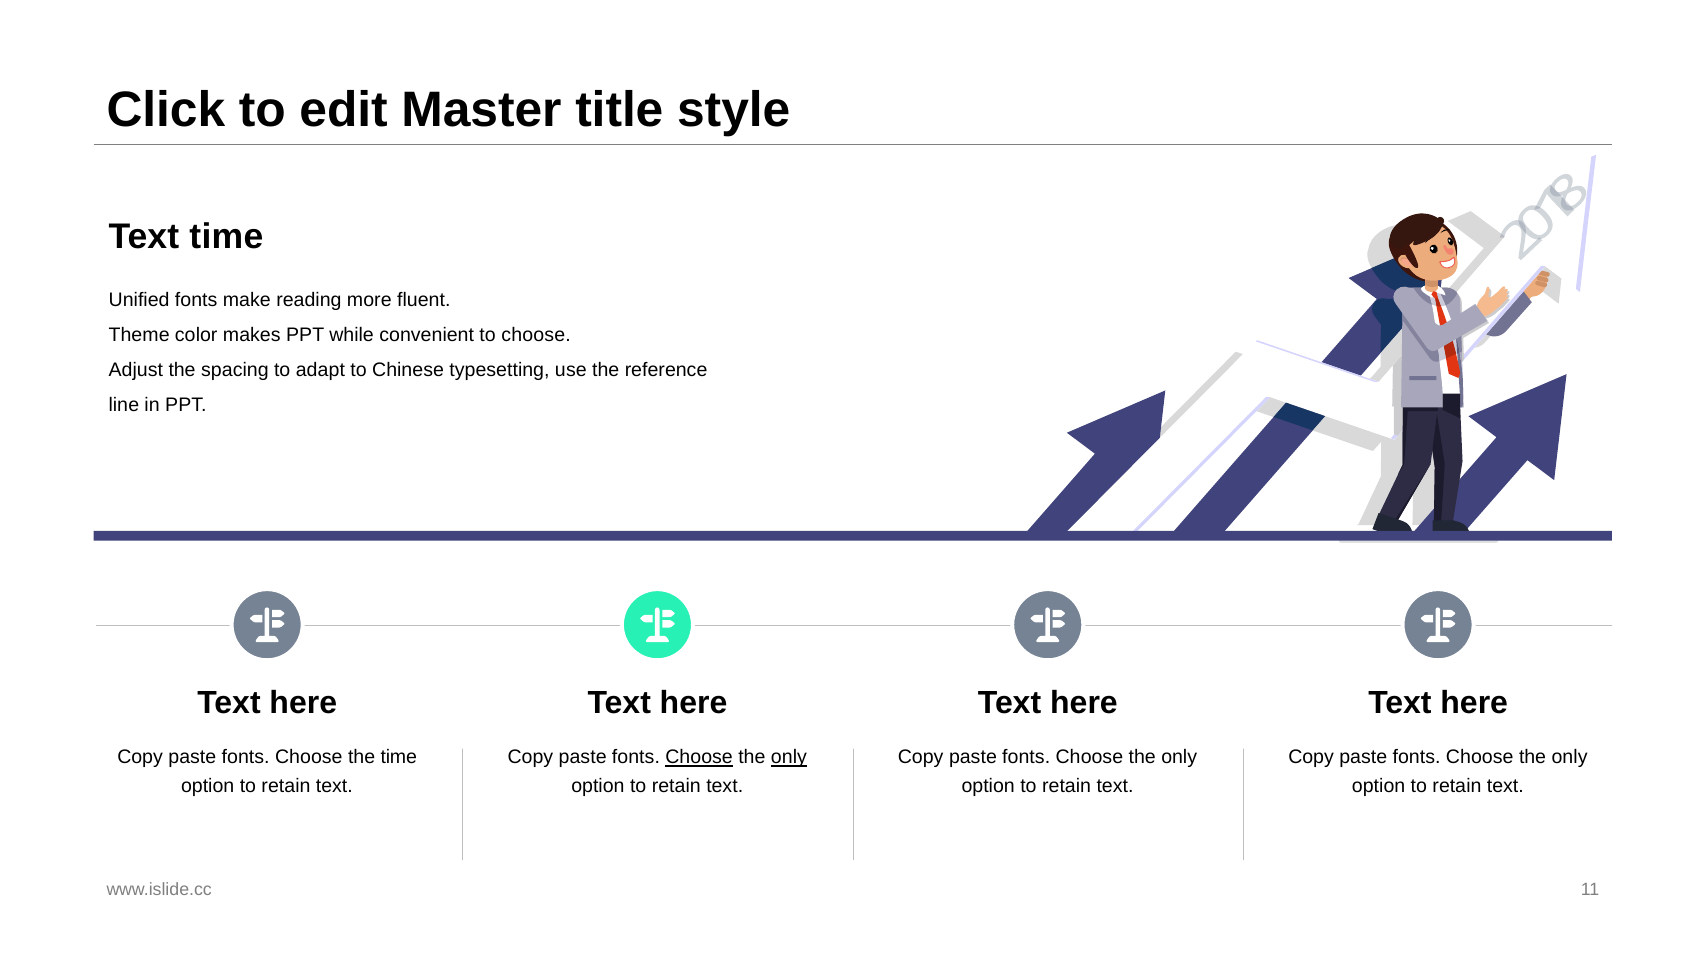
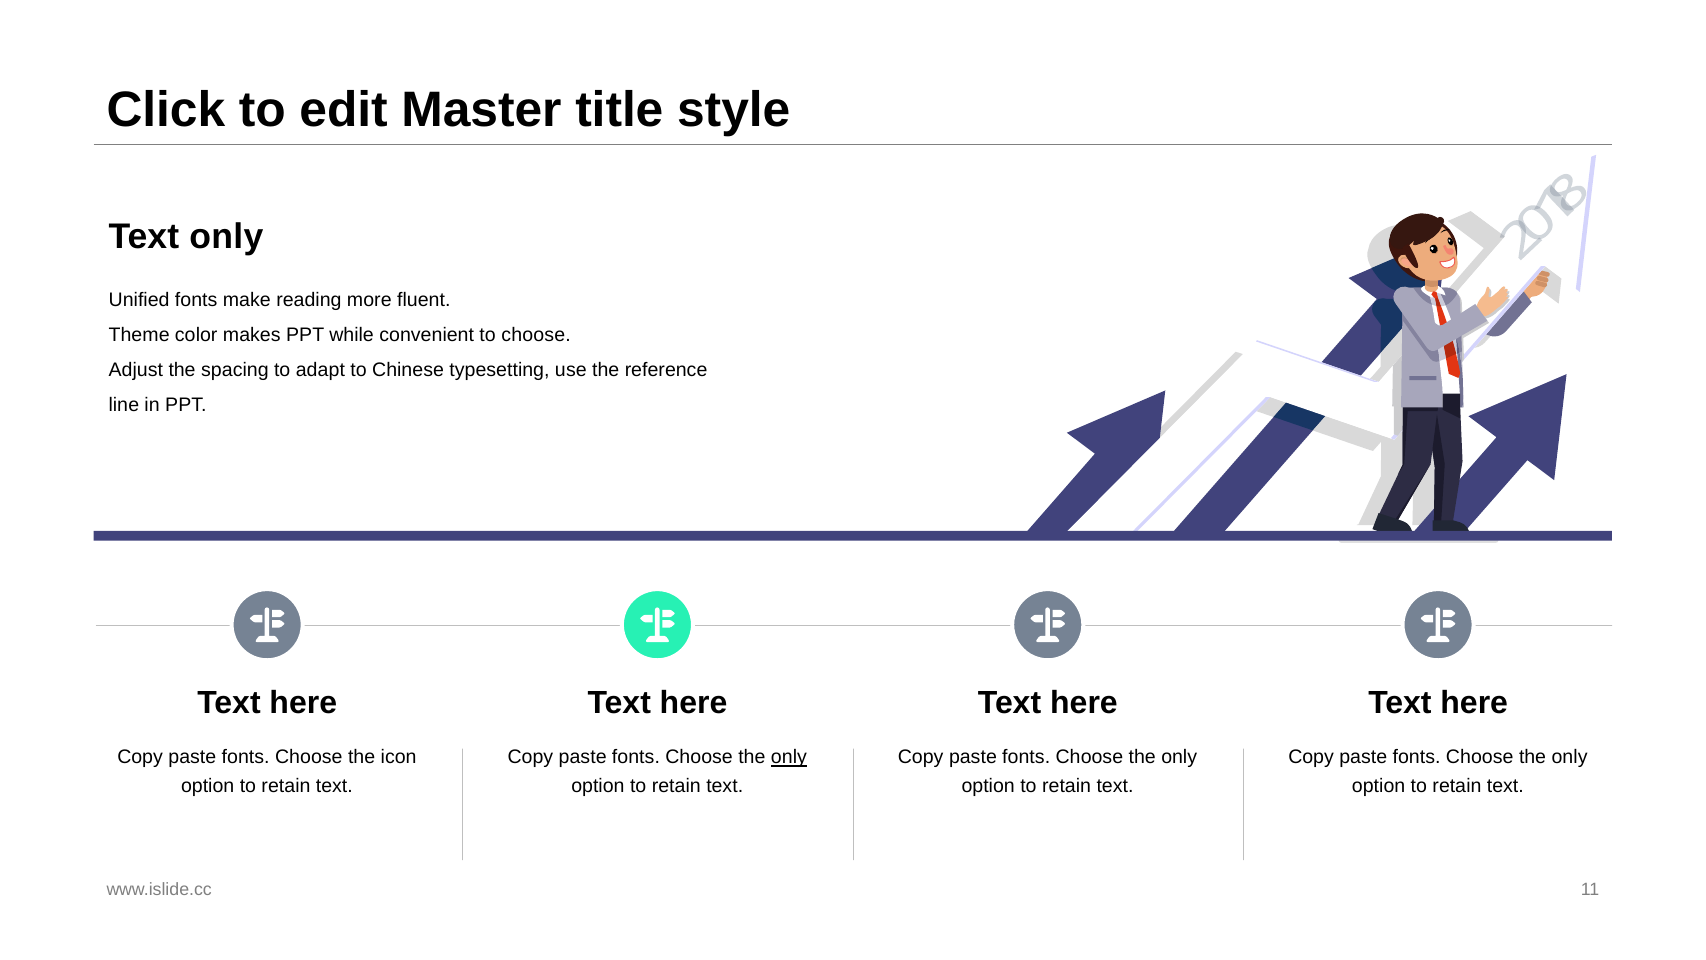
Text time: time -> only
the time: time -> icon
Choose at (699, 757) underline: present -> none
